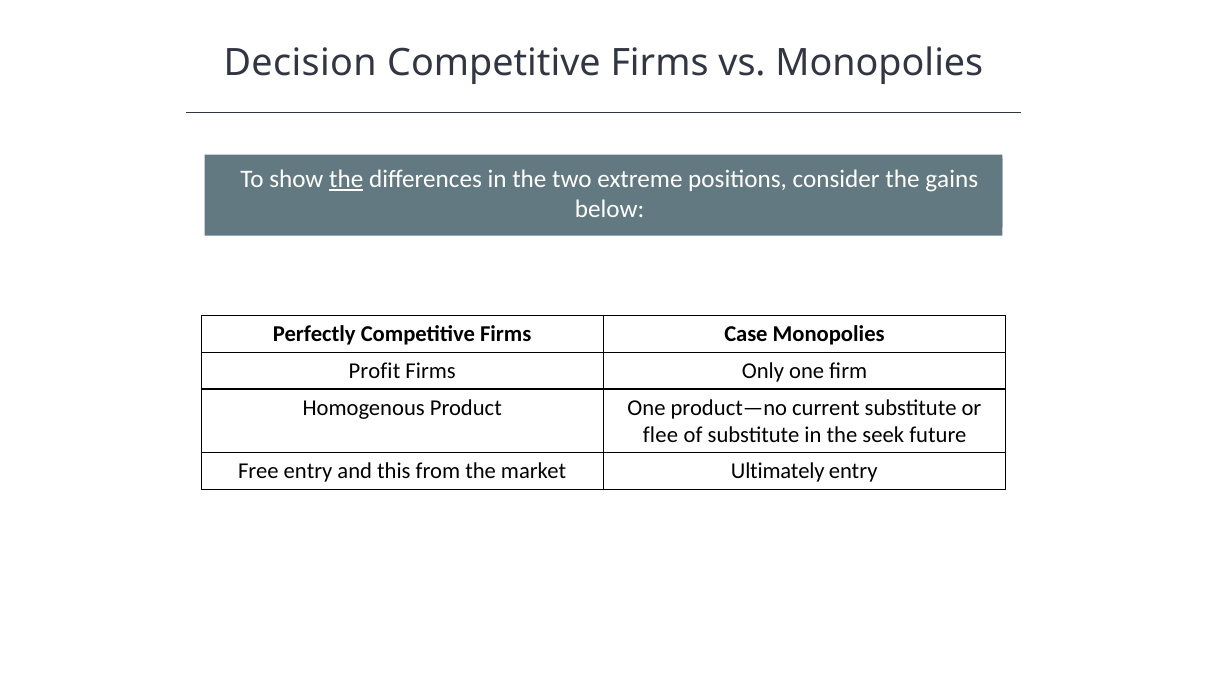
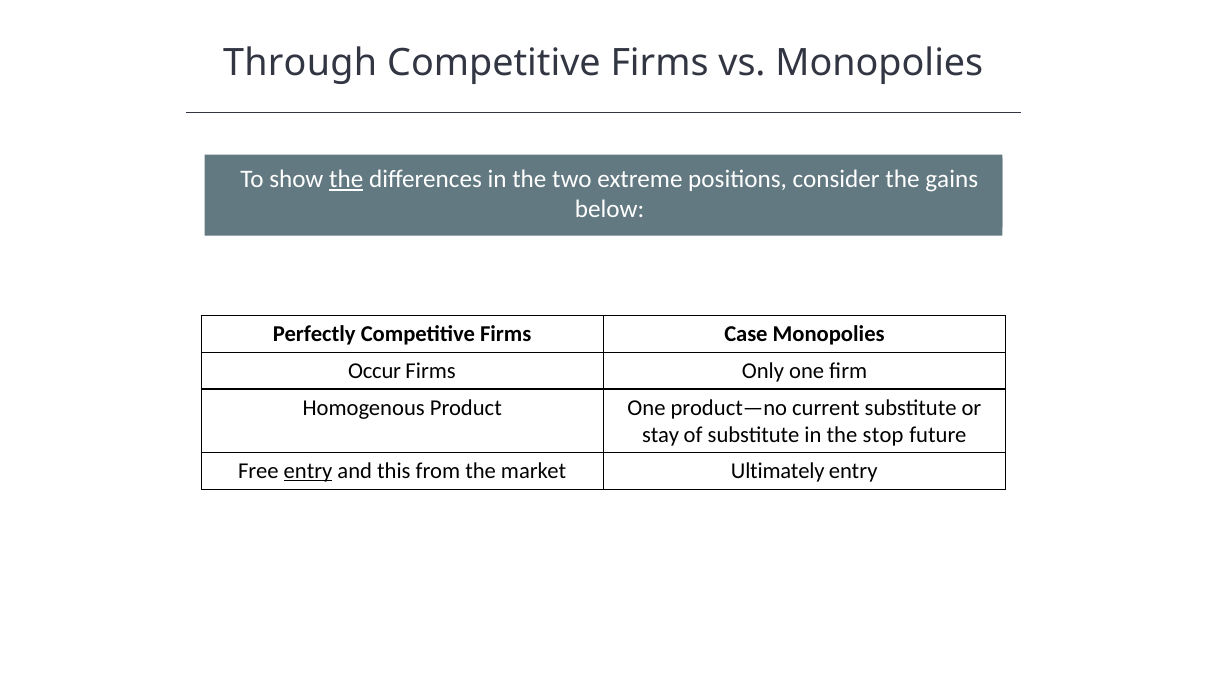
Decision: Decision -> Through
Profit: Profit -> Occur
flee: flee -> stay
seek: seek -> stop
entry at (308, 471) underline: none -> present
